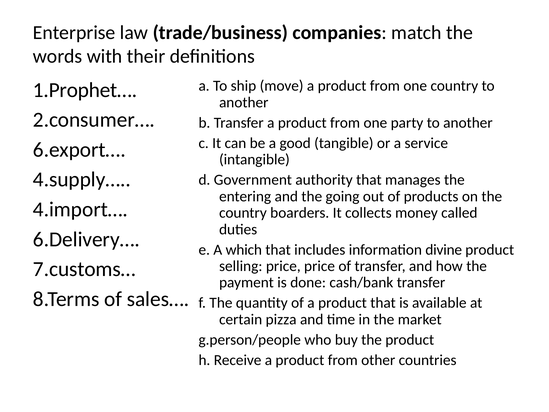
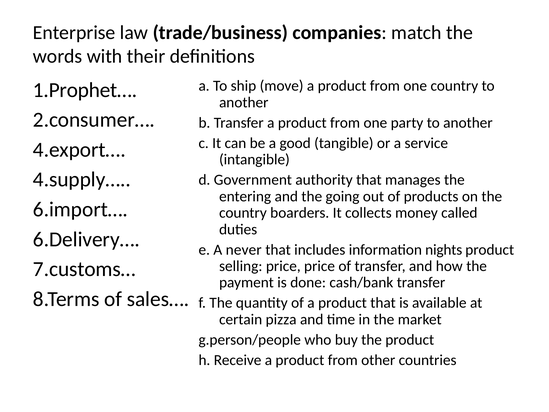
6.export…: 6.export… -> 4.export…
4.import…: 4.import… -> 6.import…
which: which -> never
divine: divine -> nights
